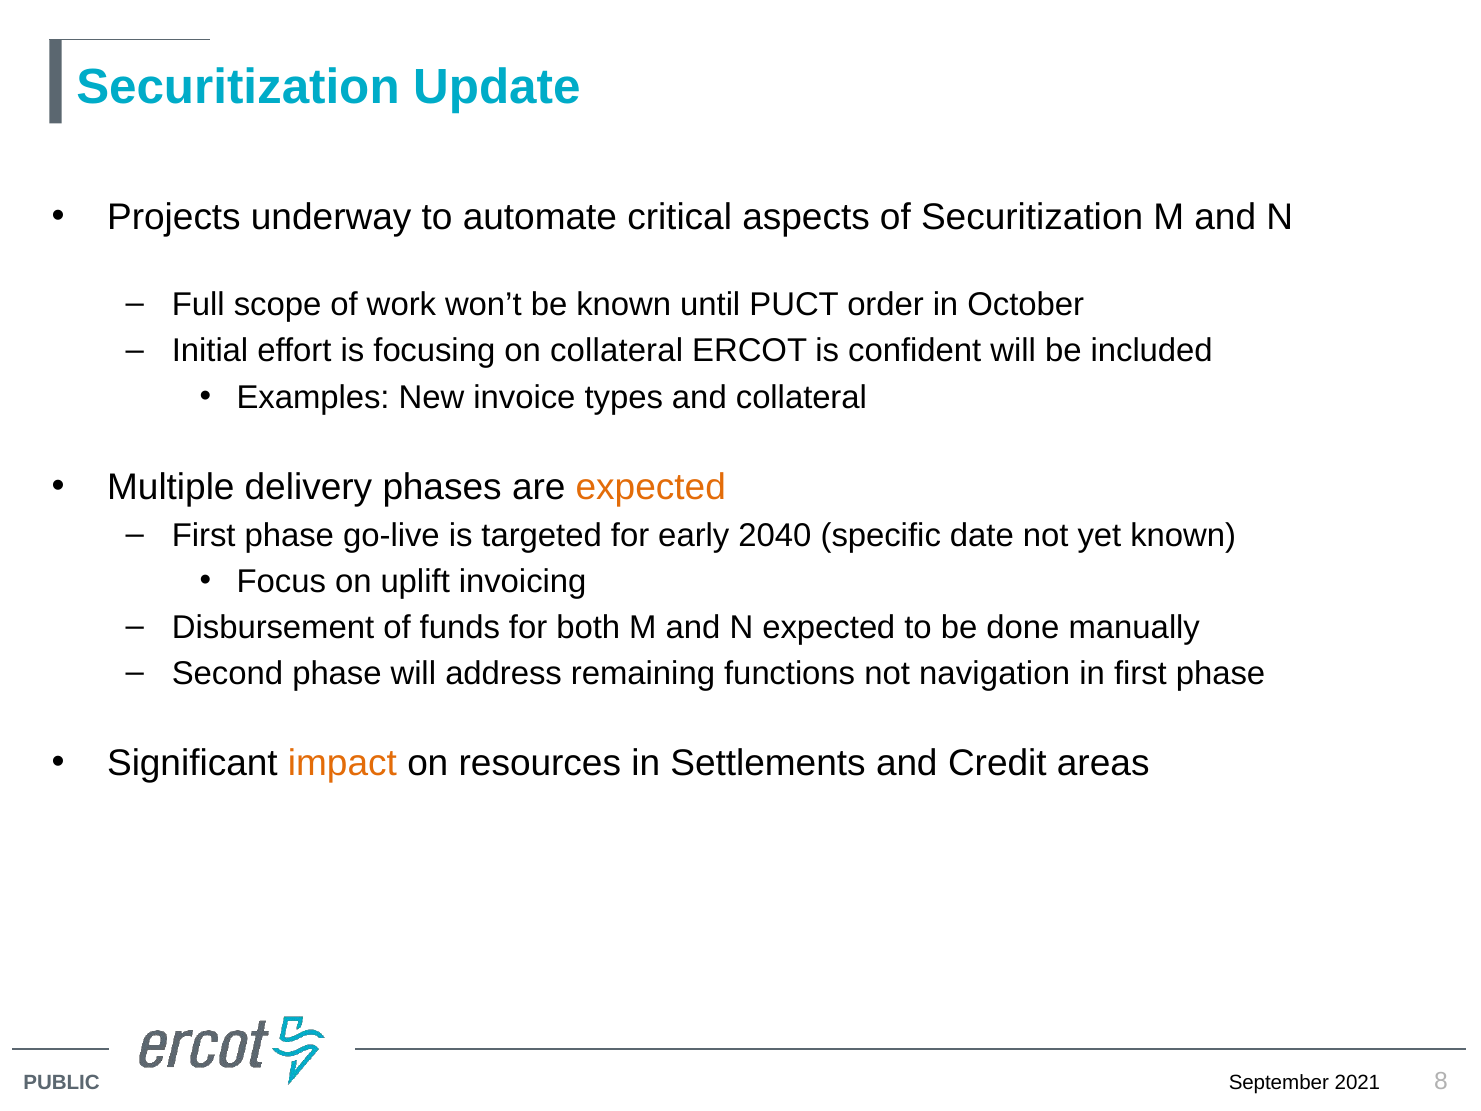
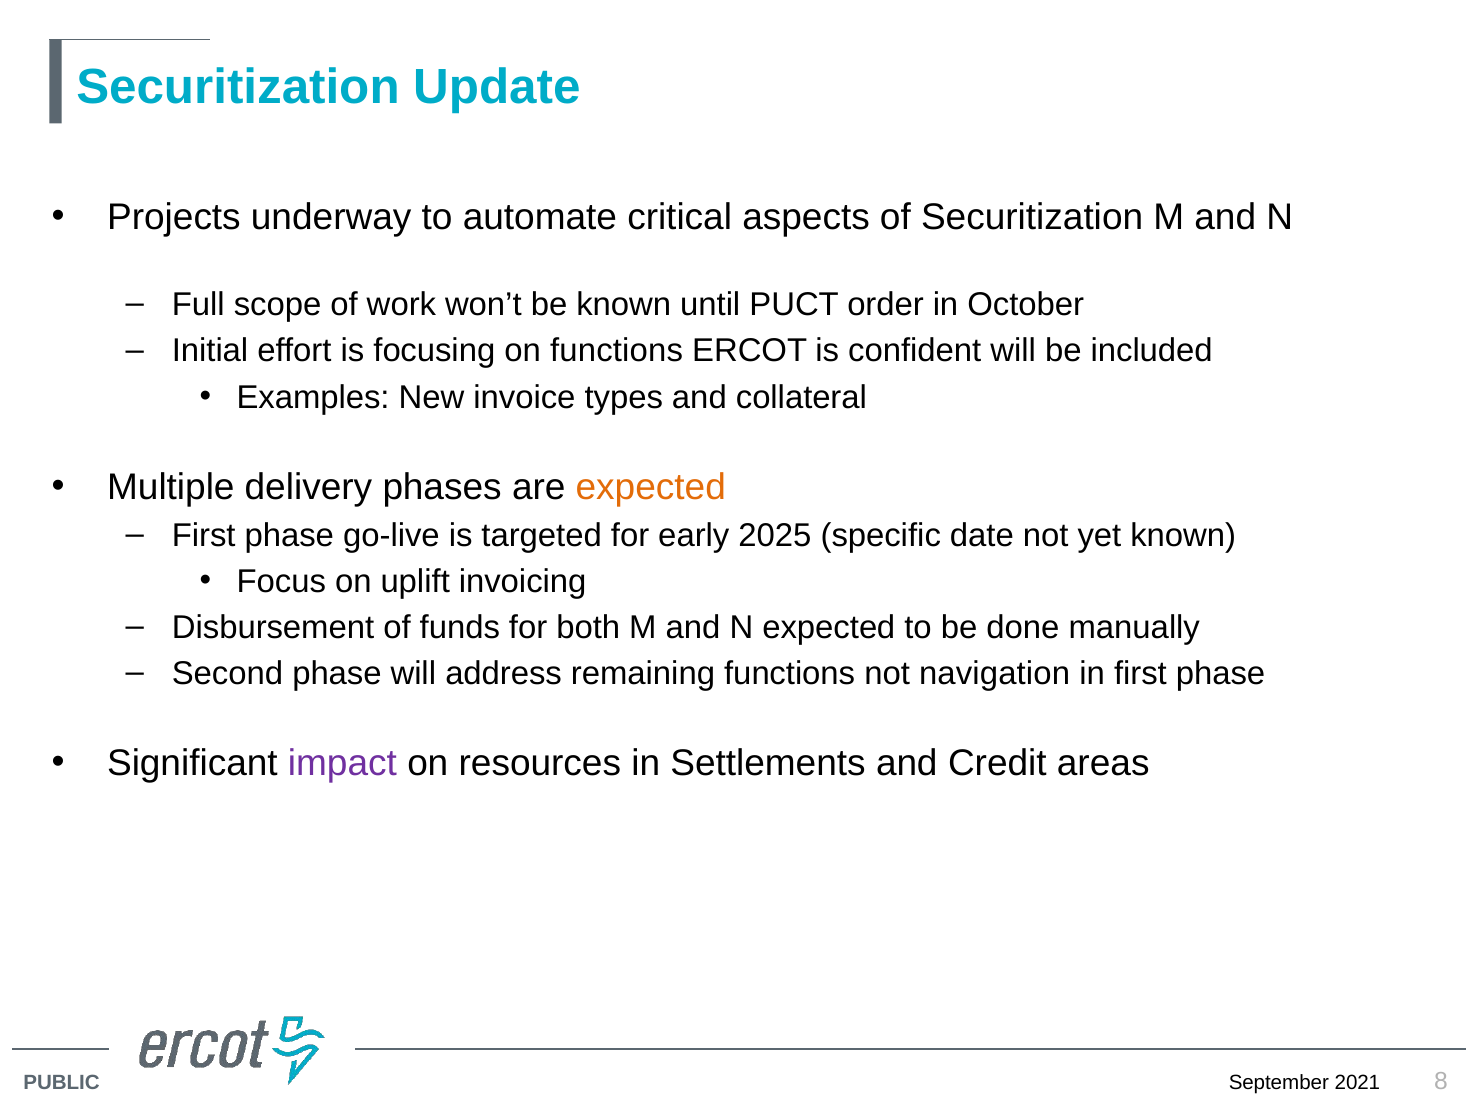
on collateral: collateral -> functions
2040: 2040 -> 2025
impact colour: orange -> purple
